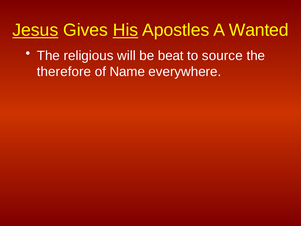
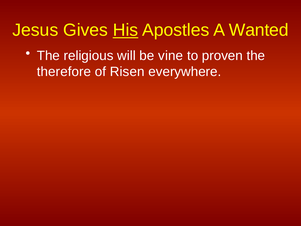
Jesus underline: present -> none
beat: beat -> vine
source: source -> proven
Name: Name -> Risen
